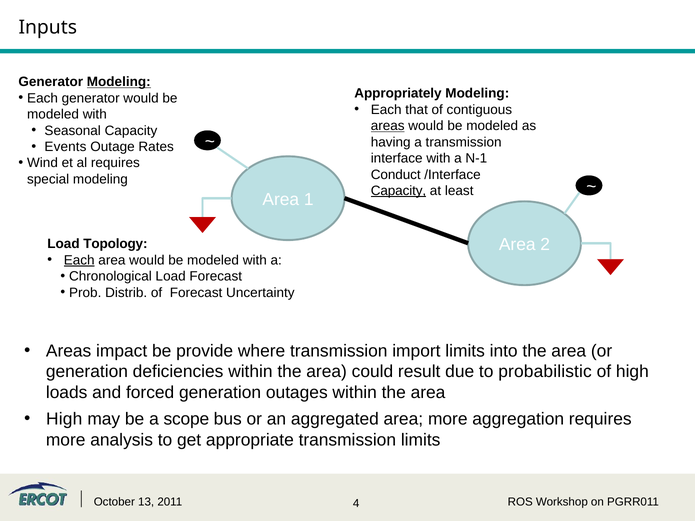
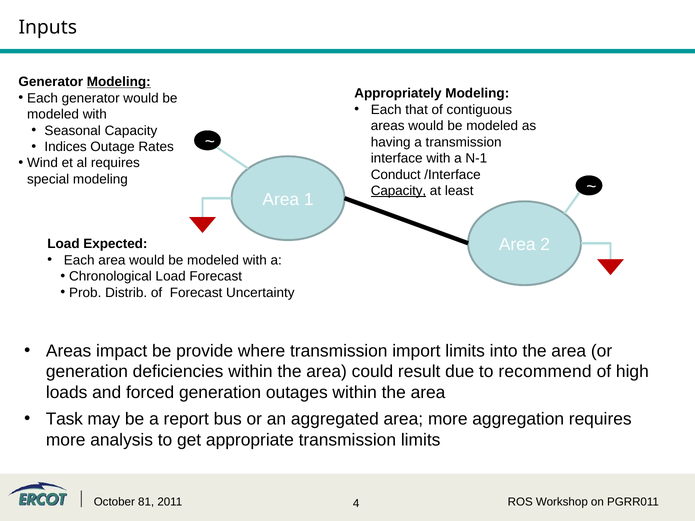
areas at (388, 126) underline: present -> none
Events: Events -> Indices
Topology: Topology -> Expected
Each at (79, 260) underline: present -> none
probabilistic: probabilistic -> recommend
High at (64, 419): High -> Task
scope: scope -> report
13: 13 -> 81
